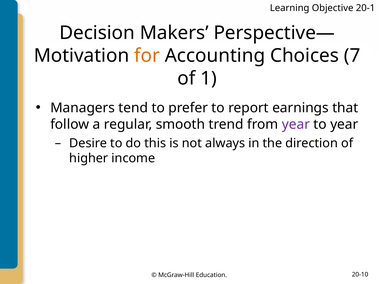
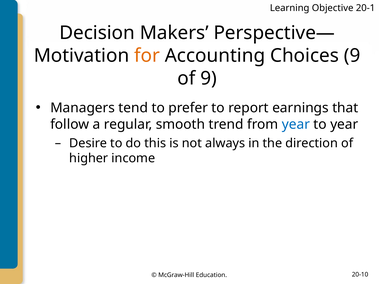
Choices 7: 7 -> 9
of 1: 1 -> 9
year at (296, 124) colour: purple -> blue
